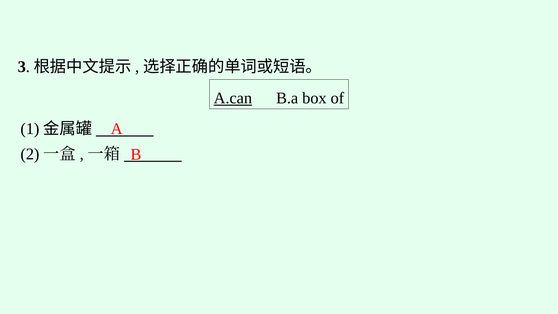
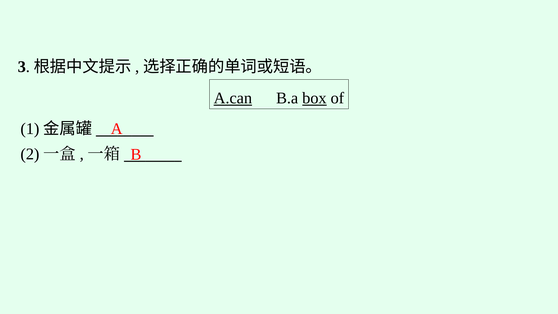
box underline: none -> present
